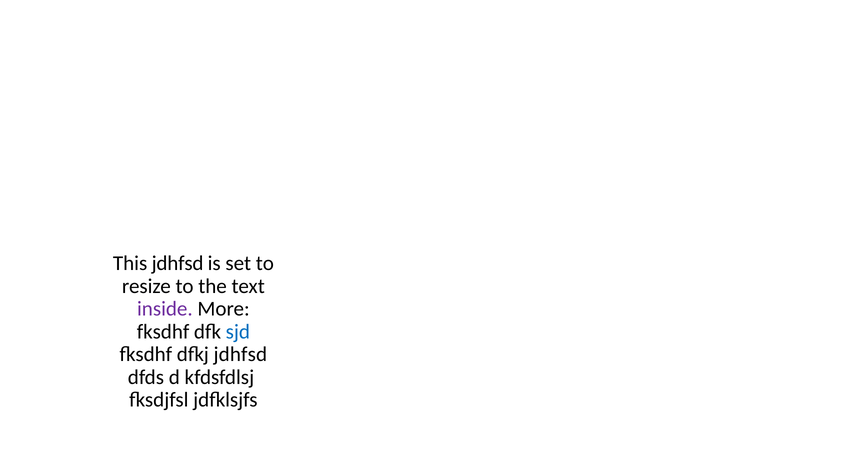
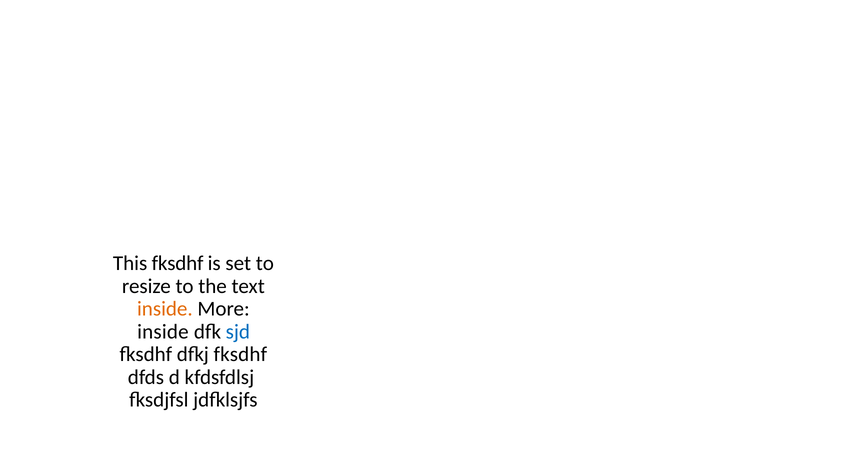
This jdhfsd: jdhfsd -> fksdhf
inside at (165, 309) colour: purple -> orange
fksdhf at (163, 331): fksdhf -> inside
dfkj jdhfsd: jdhfsd -> fksdhf
